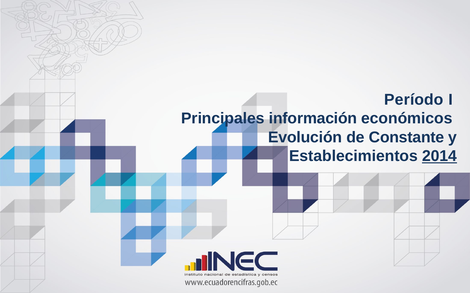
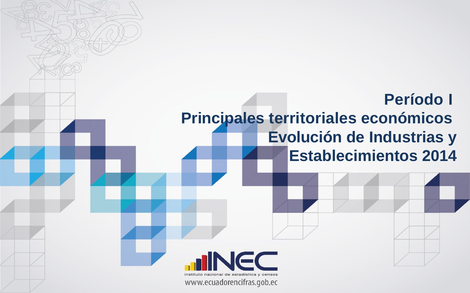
información: información -> territoriales
Constante: Constante -> Industrias
2014 underline: present -> none
